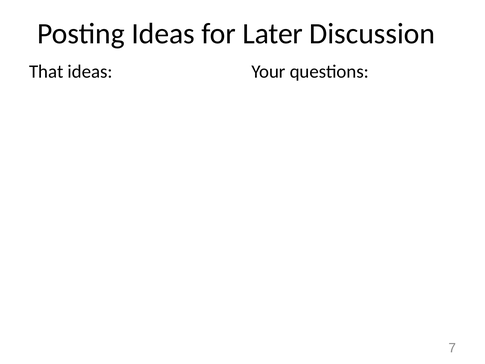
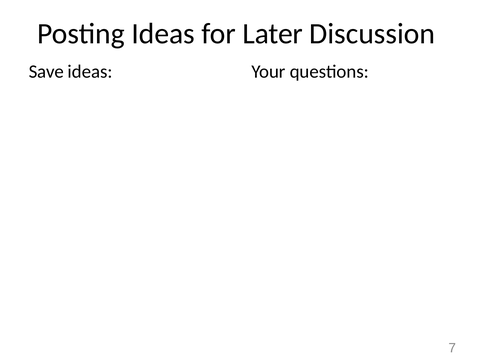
That: That -> Save
